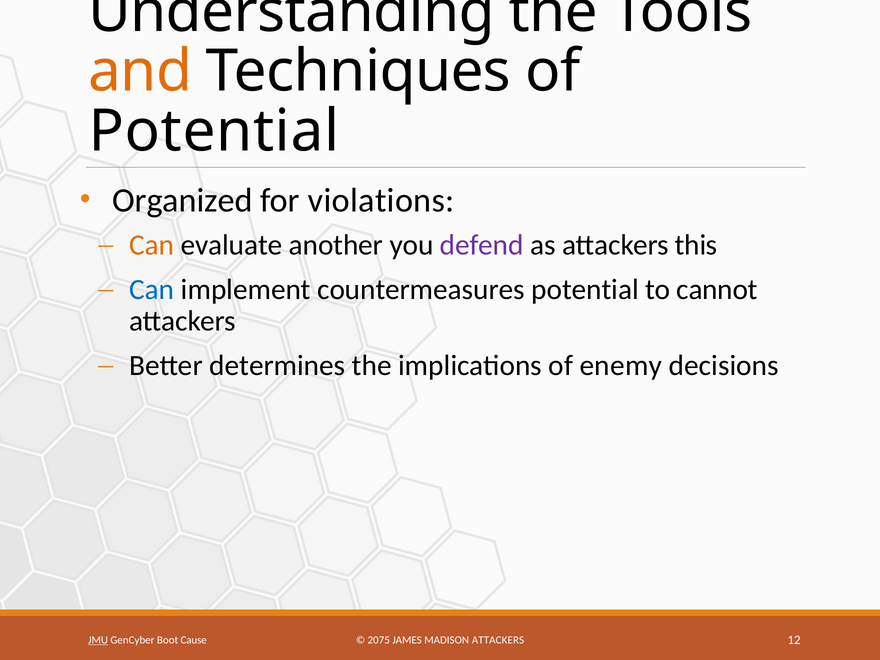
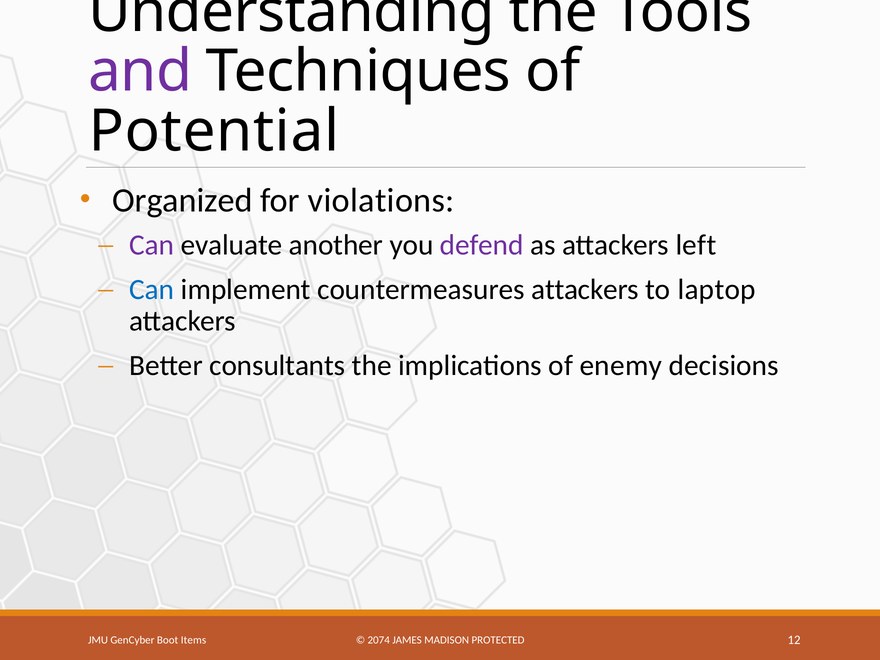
and colour: orange -> purple
Can at (152, 245) colour: orange -> purple
this: this -> left
countermeasures potential: potential -> attackers
cannot: cannot -> laptop
determines: determines -> consultants
JMU underline: present -> none
Cause: Cause -> Items
2075: 2075 -> 2074
MADISON ATTACKERS: ATTACKERS -> PROTECTED
